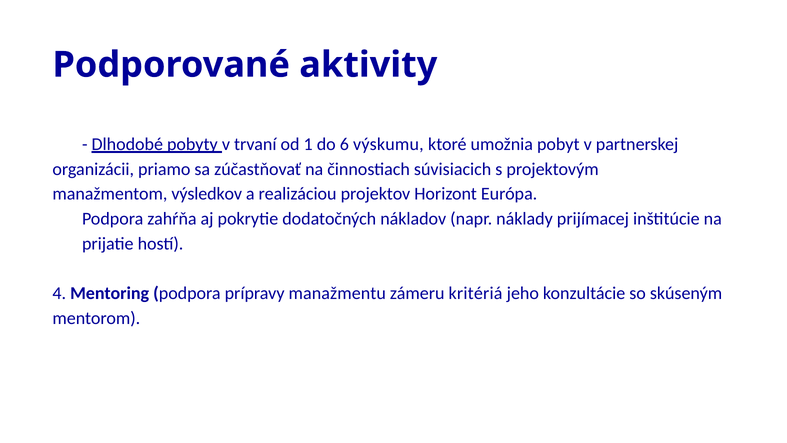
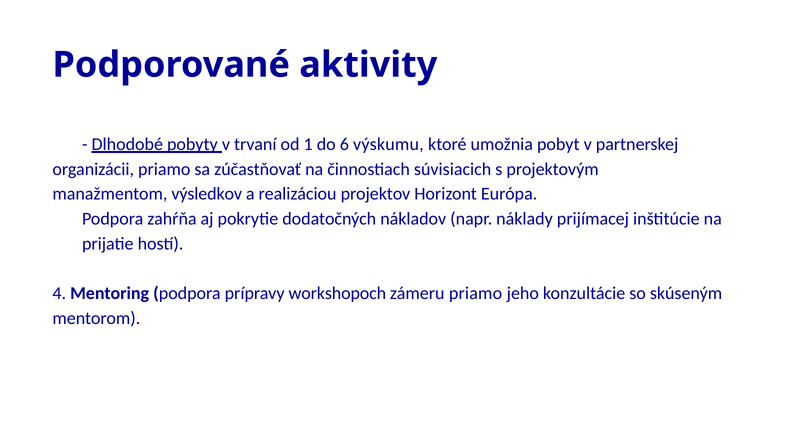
manažmentu: manažmentu -> workshopoch
zámeru kritériá: kritériá -> priamo
